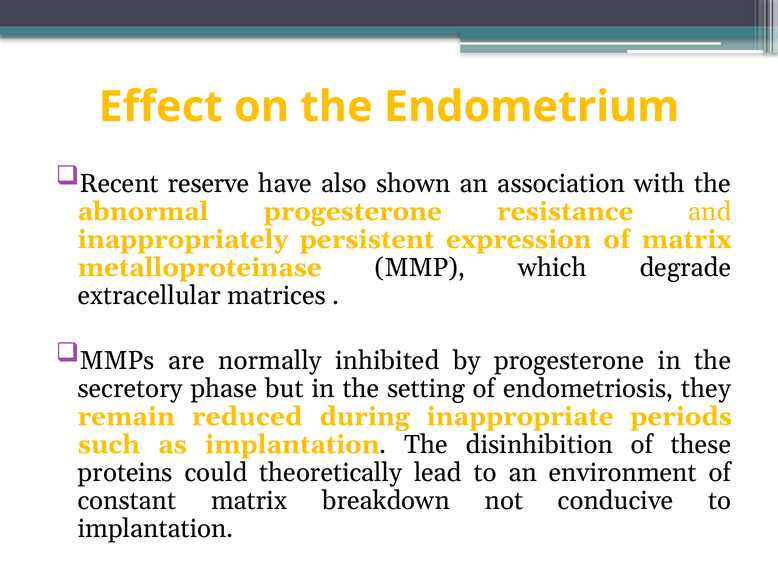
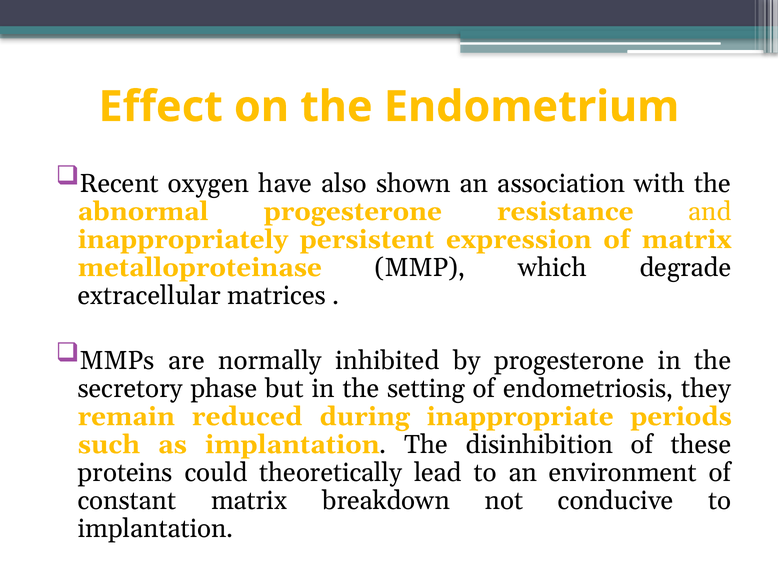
reserve: reserve -> oxygen
